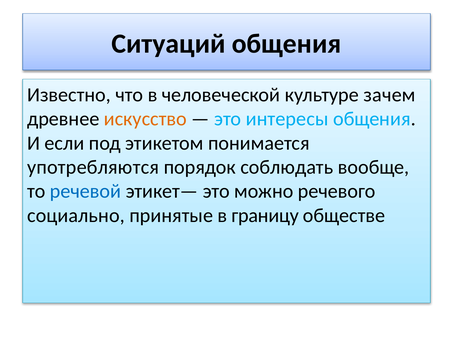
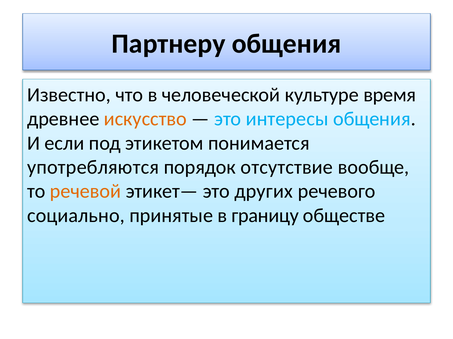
Ситуаций: Ситуаций -> Партнеру
зачем: зачем -> время
соблюдать: соблюдать -> отсутствие
речевой colour: blue -> orange
можно: можно -> других
